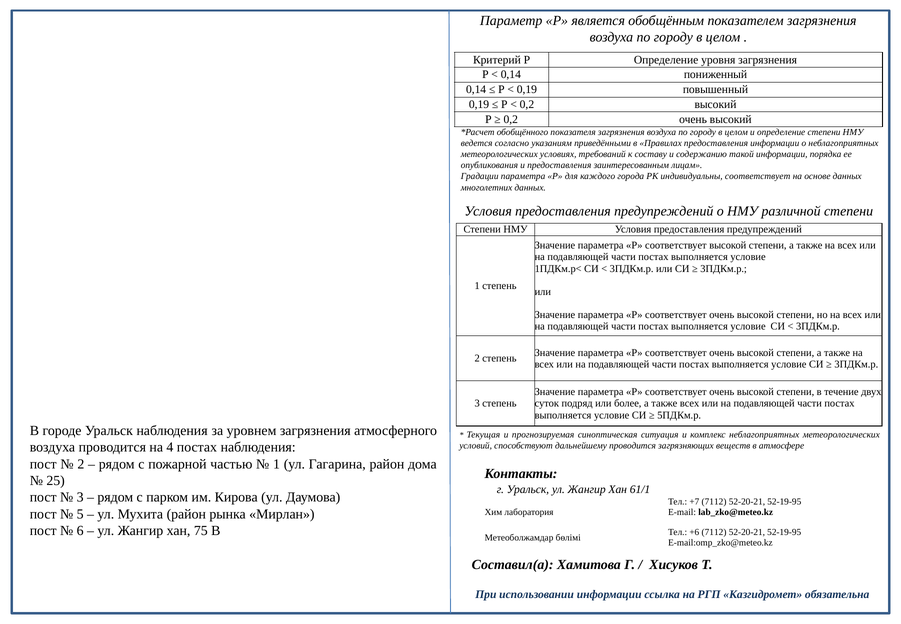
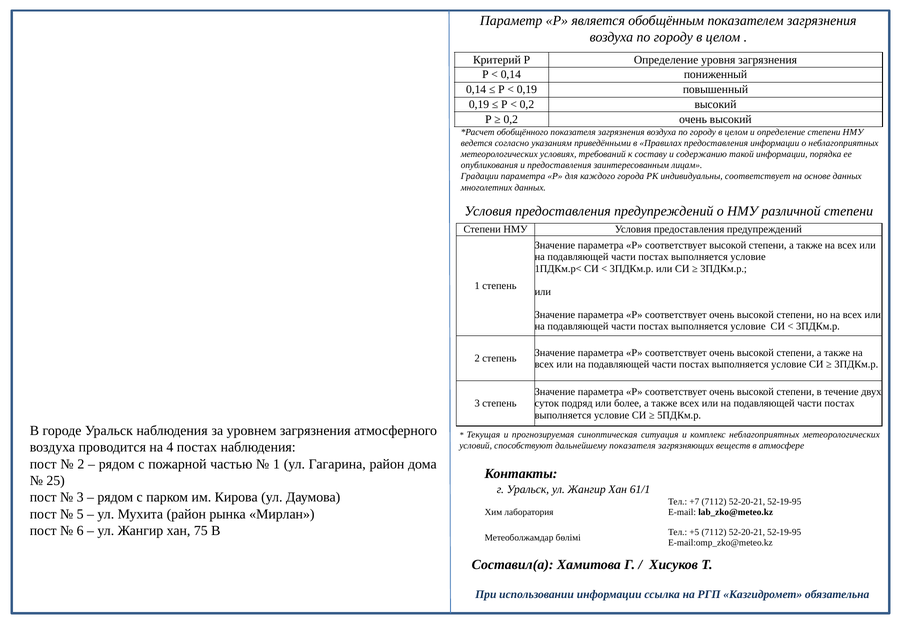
дальнейшему проводится: проводится -> показателя
+6: +6 -> +5
